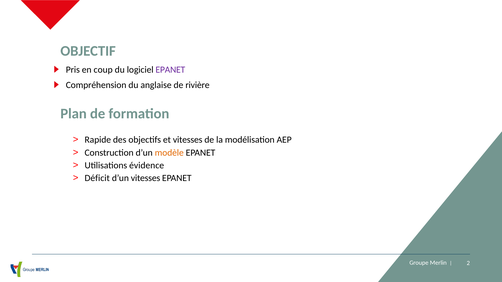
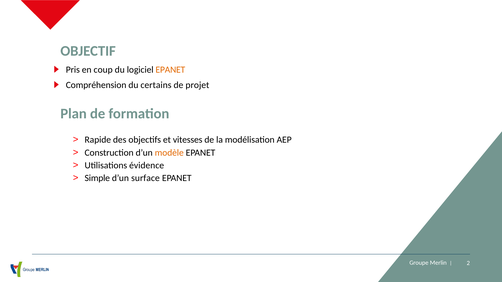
EPANET at (170, 70) colour: purple -> orange
anglaise: anglaise -> certains
rivière: rivière -> projet
Déficit: Déficit -> Simple
d’un vitesses: vitesses -> surface
